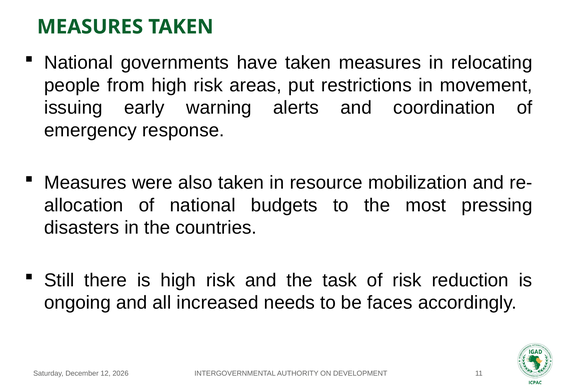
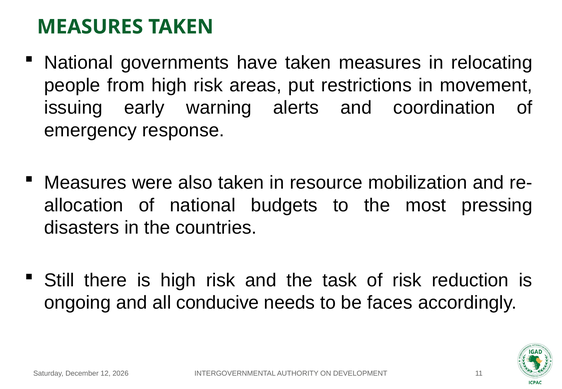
increased: increased -> conducive
